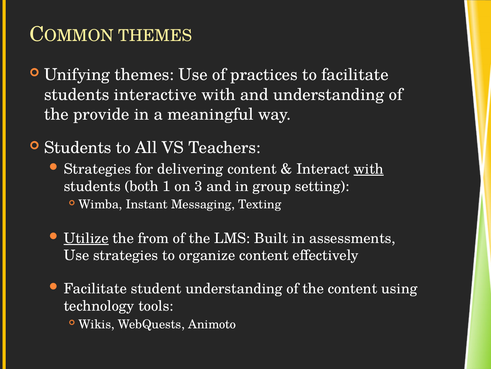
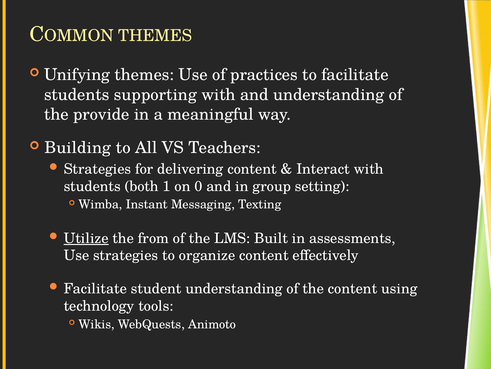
interactive: interactive -> supporting
Students at (78, 148): Students -> Building
with at (369, 169) underline: present -> none
3: 3 -> 0
